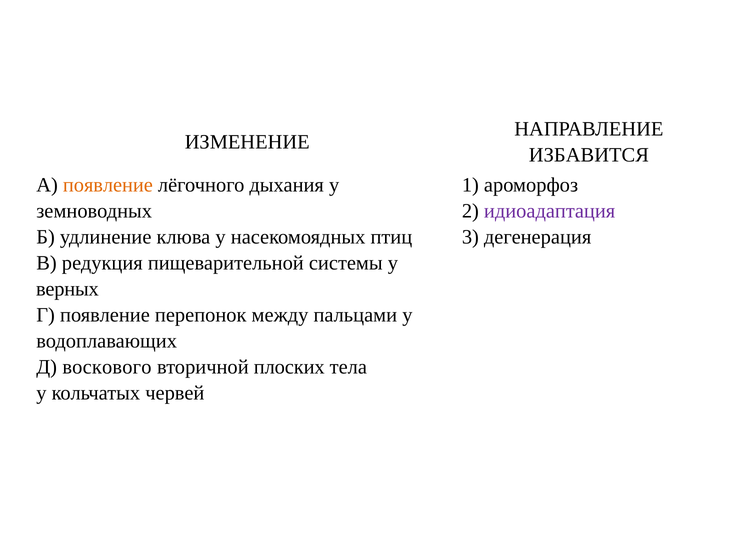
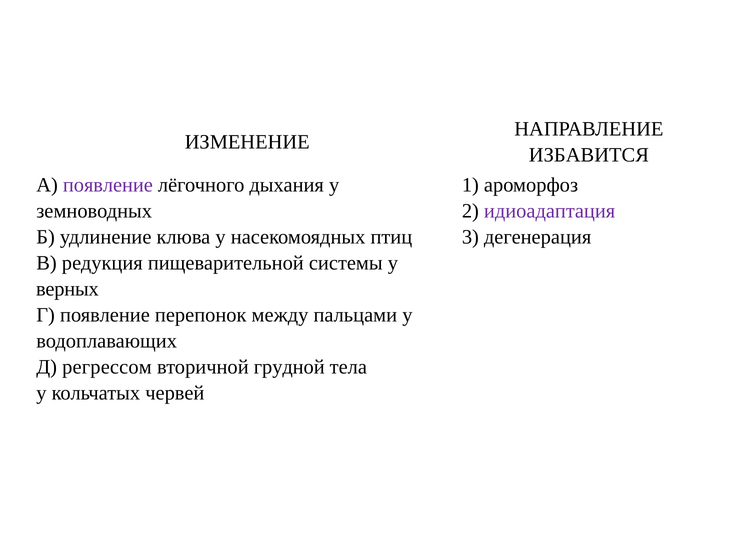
появление at (108, 185) colour: orange -> purple
воскового: воскового -> регрессом
плоских: плоских -> грудной
